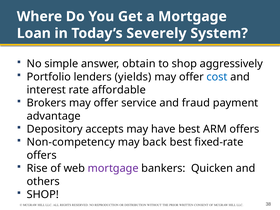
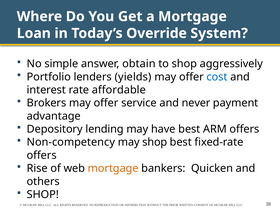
Severely: Severely -> Override
fraud: fraud -> never
accepts: accepts -> lending
may back: back -> shop
mortgage at (113, 168) colour: purple -> orange
